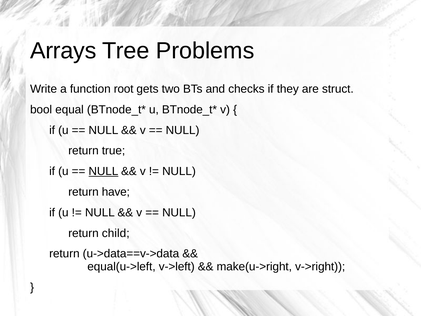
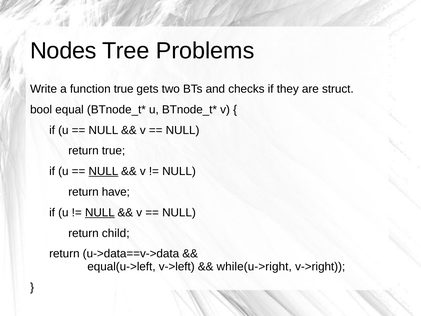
Arrays: Arrays -> Nodes
function root: root -> true
NULL at (100, 212) underline: none -> present
make(u->right: make(u->right -> while(u->right
